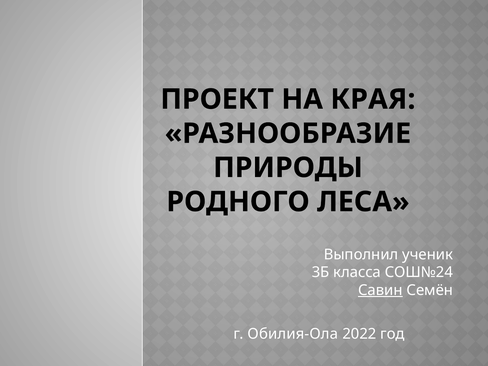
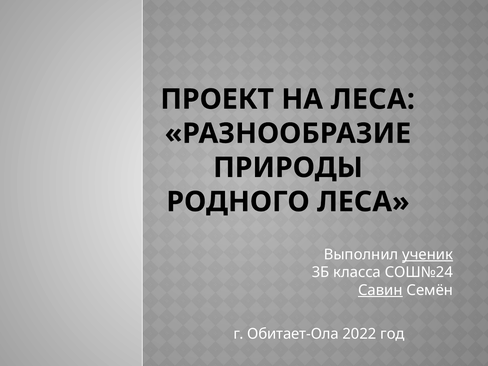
НА КРАЯ: КРАЯ -> ЛЕСА
ученик underline: none -> present
Обилия-Ола: Обилия-Ола -> Обитает-Ола
